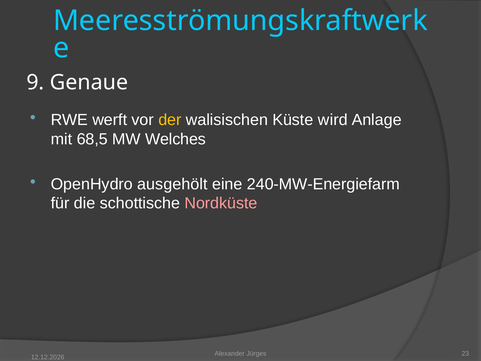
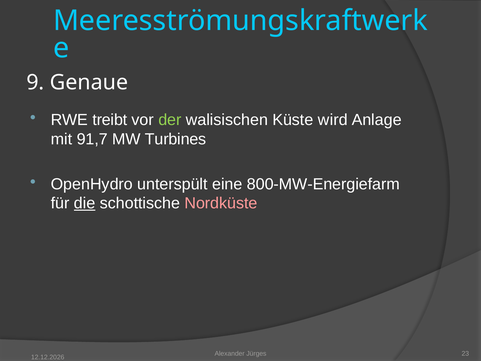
werft: werft -> treibt
der colour: yellow -> light green
68,5: 68,5 -> 91,7
Welches: Welches -> Turbines
ausgehölt: ausgehölt -> unterspült
240-MW-Energiefarm: 240-MW-Energiefarm -> 800-MW-Energiefarm
die underline: none -> present
